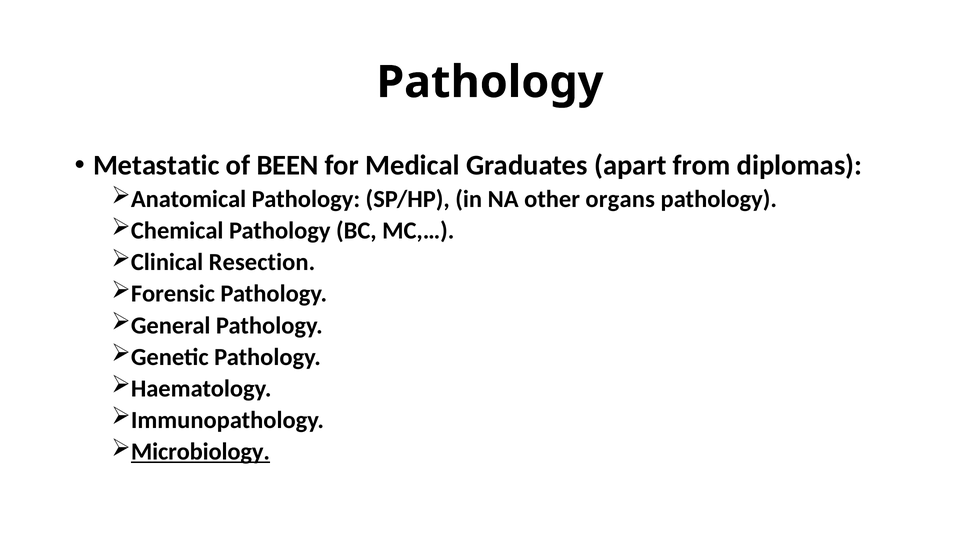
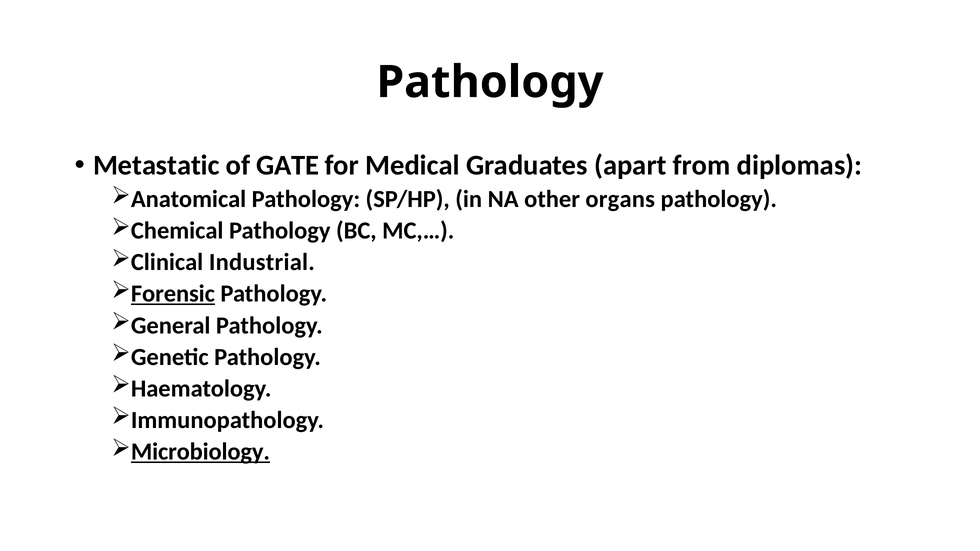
BEEN: BEEN -> GATE
Resection: Resection -> Industrial
Forensic underline: none -> present
